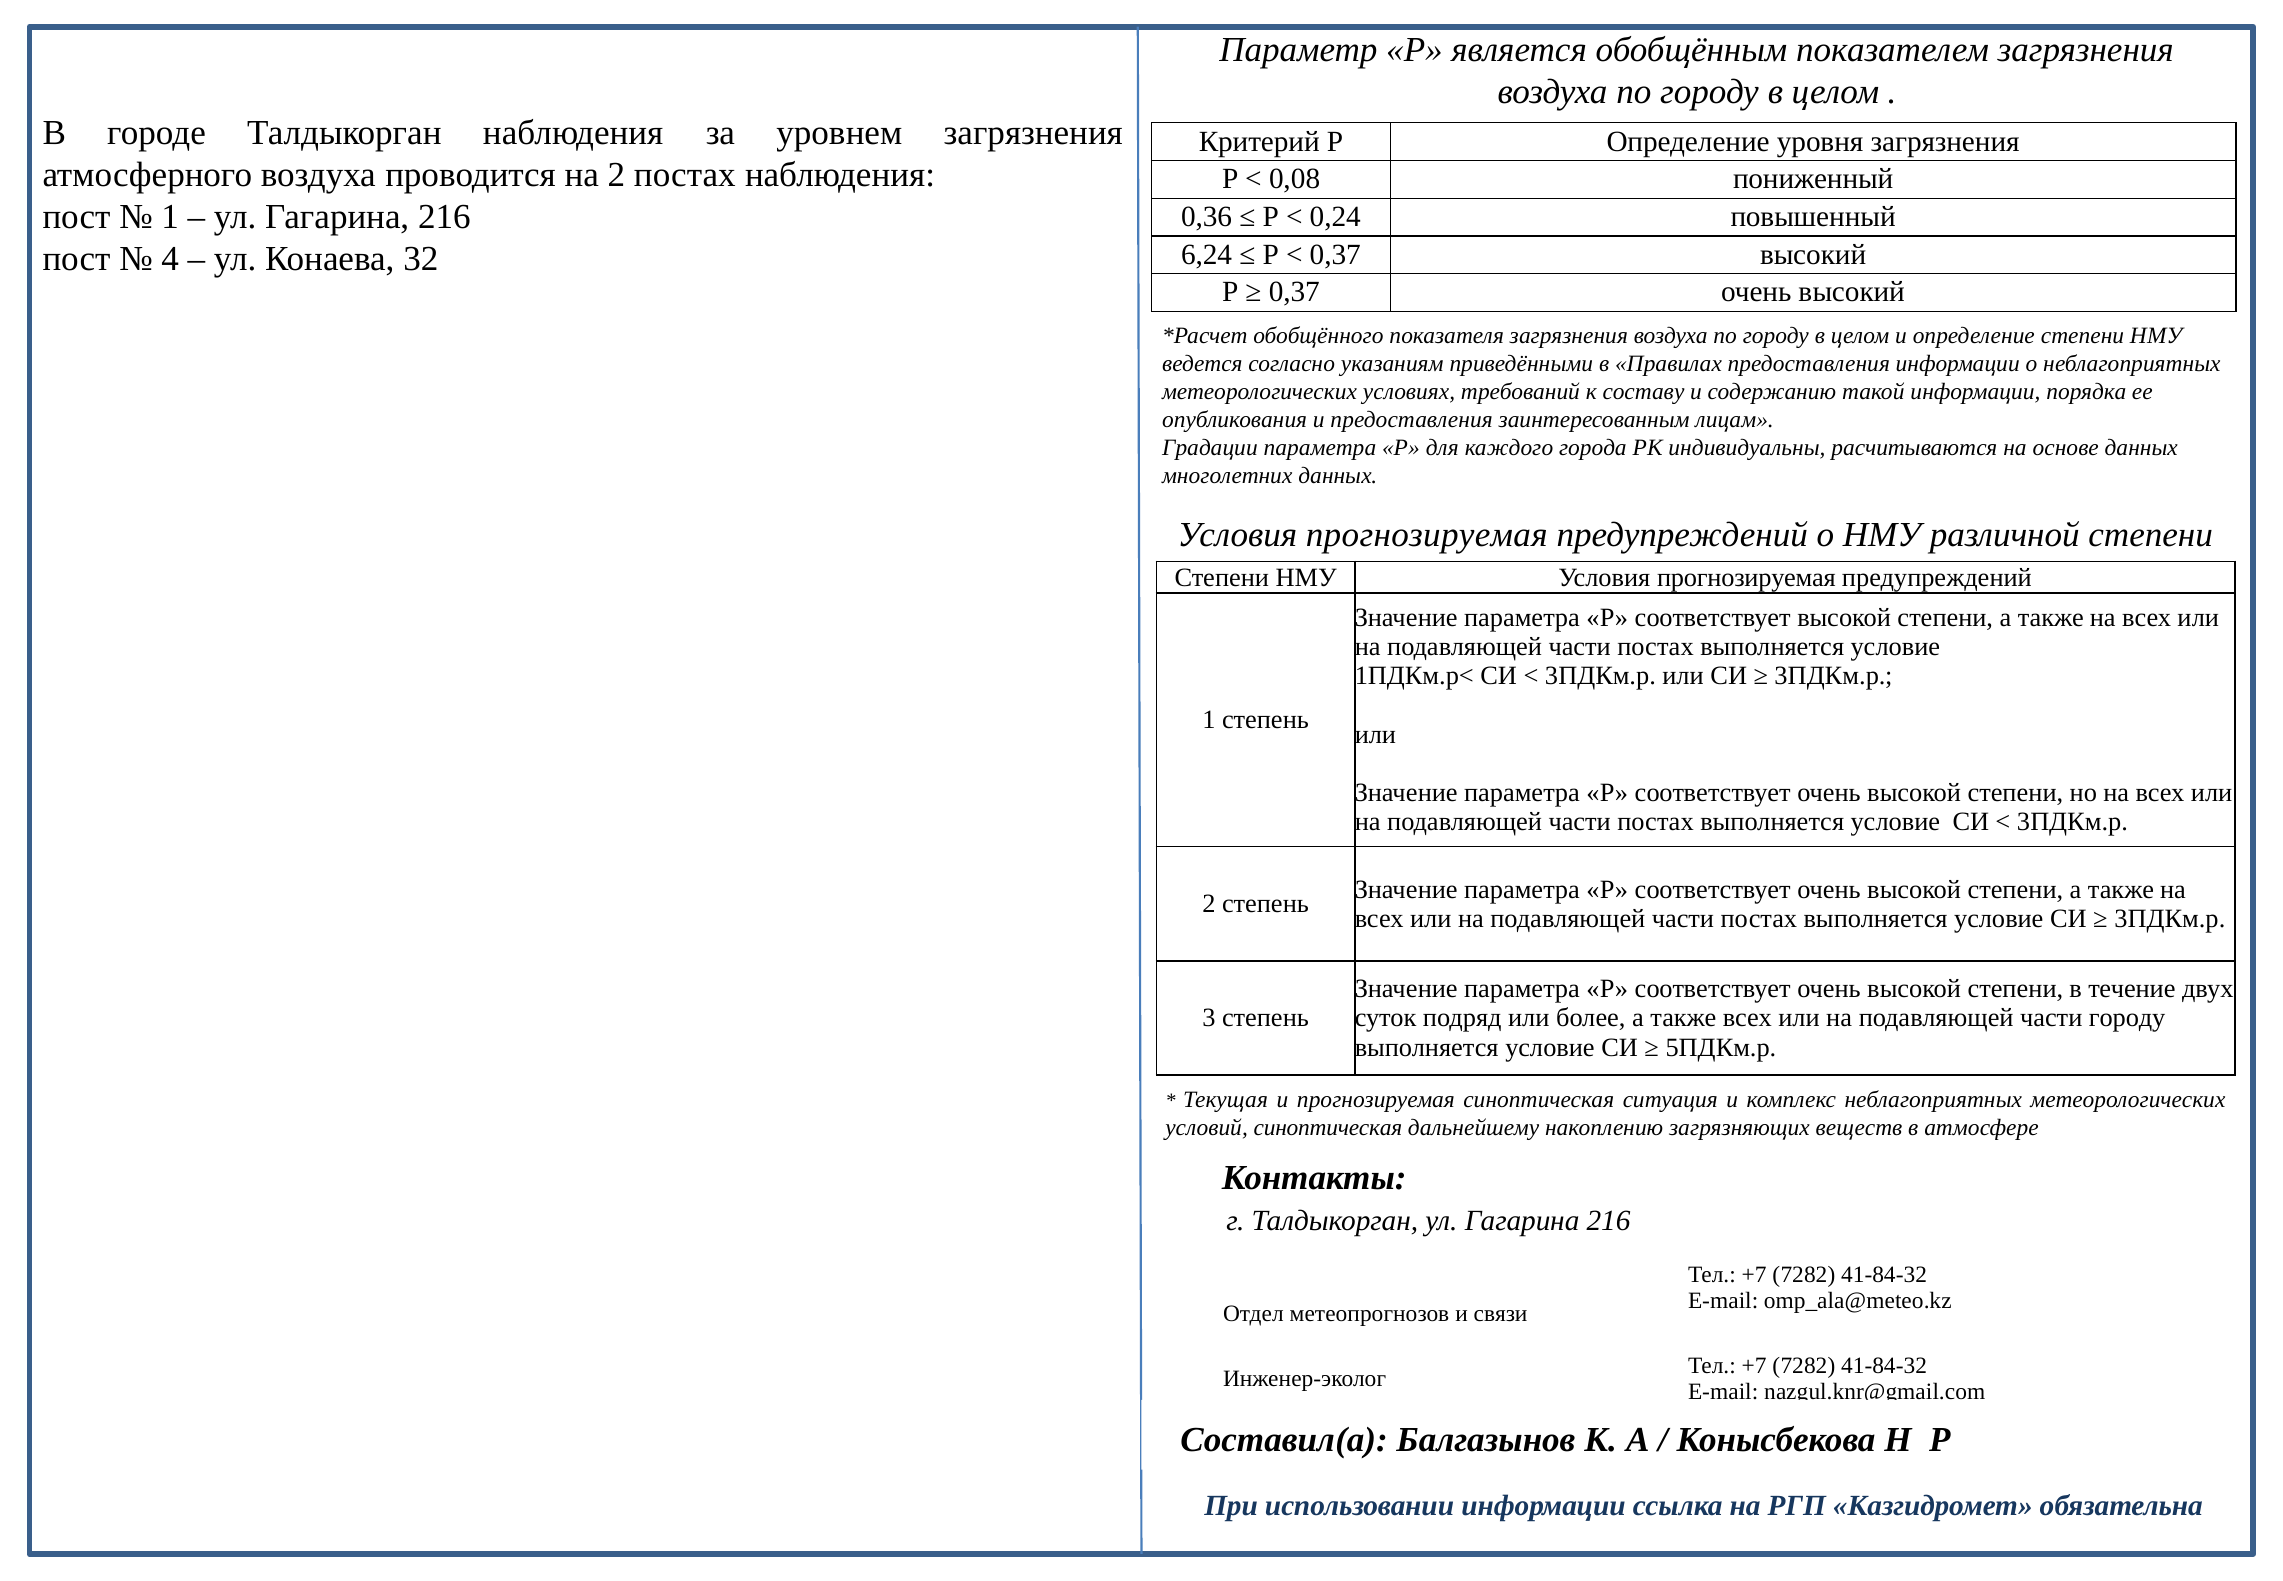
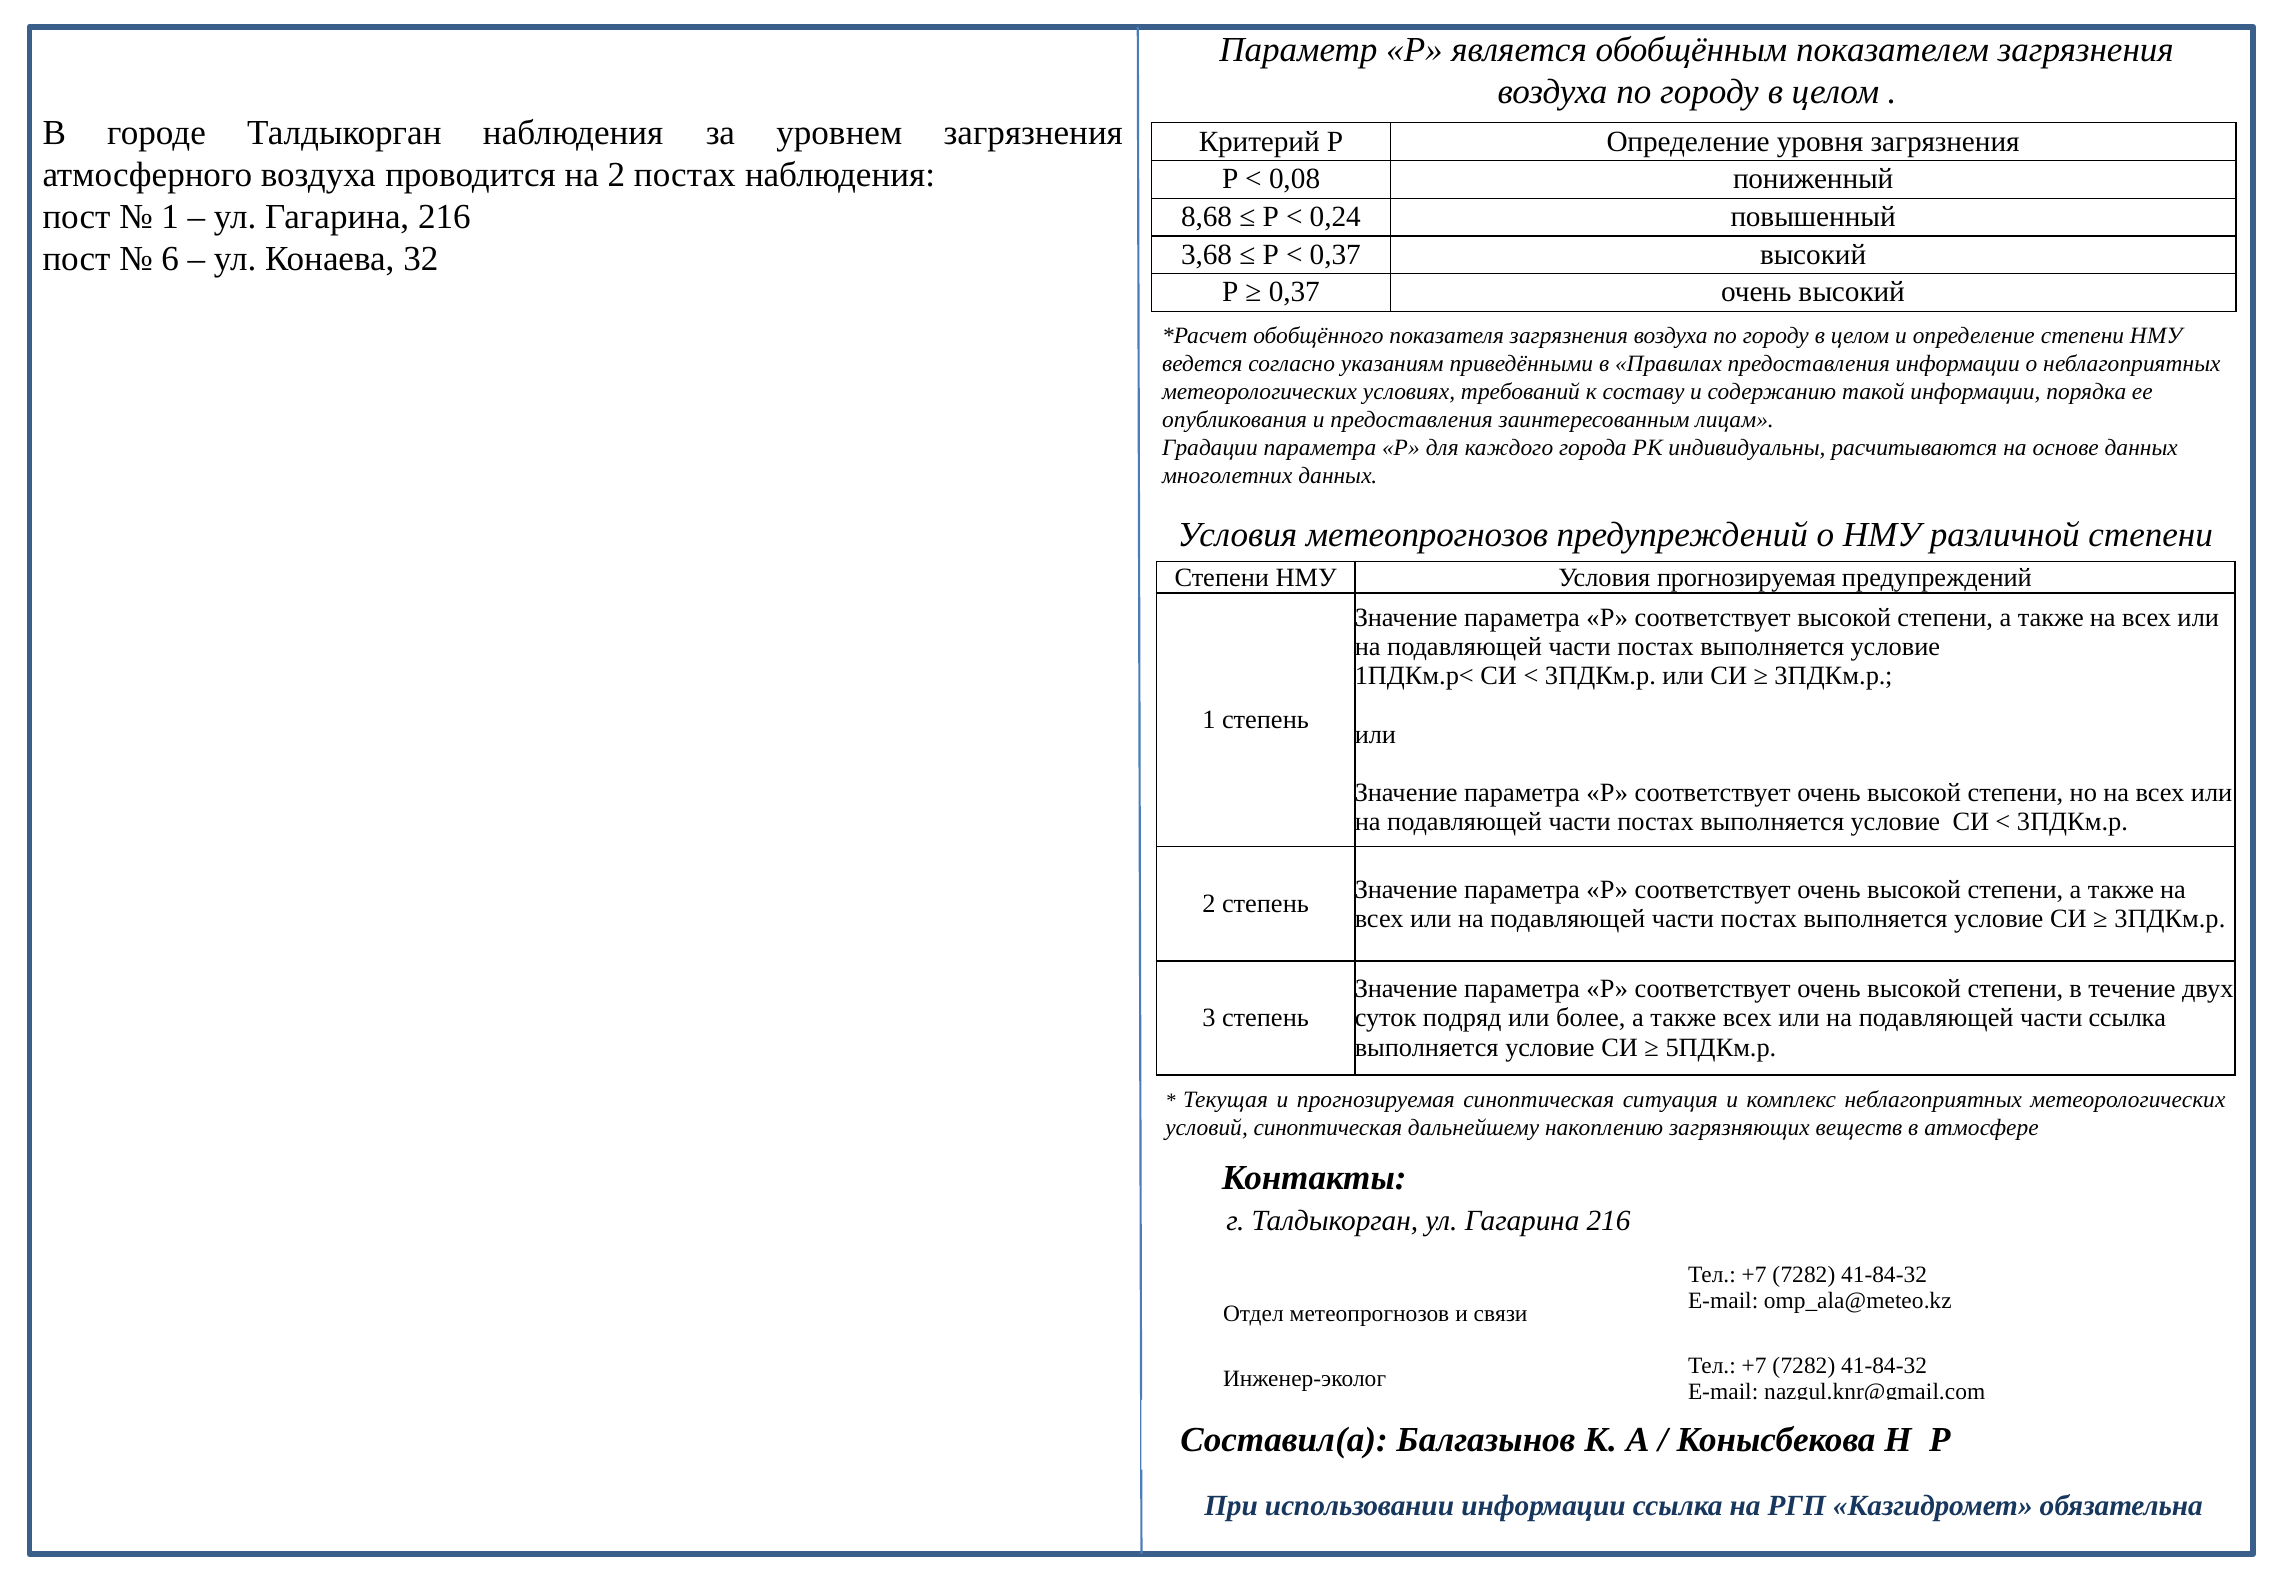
0,36: 0,36 -> 8,68
6,24: 6,24 -> 3,68
4: 4 -> 6
прогнозируемая at (1427, 535): прогнозируемая -> метеопрогнозов
части городу: городу -> ссылка
